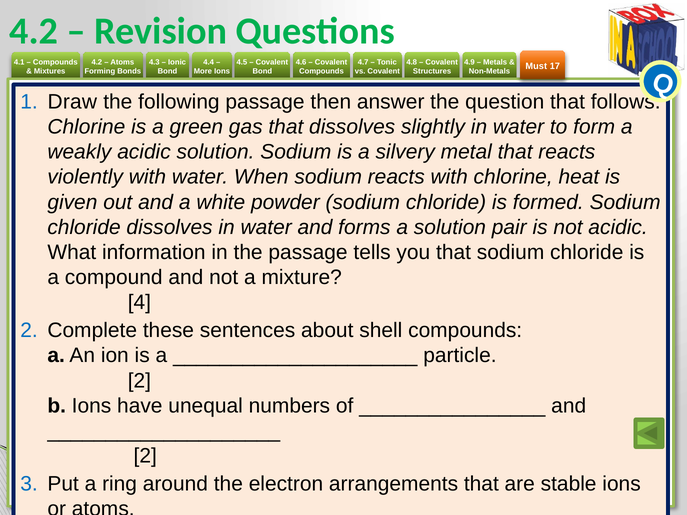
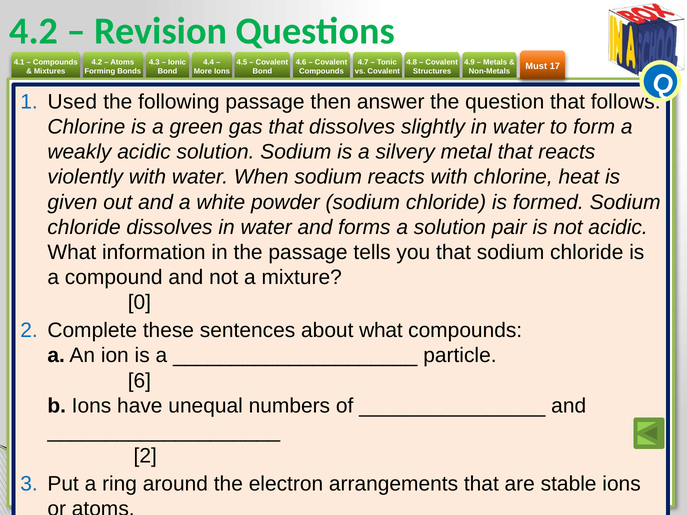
Draw: Draw -> Used
4 at (139, 303): 4 -> 0
about shell: shell -> what
2 at (139, 381): 2 -> 6
